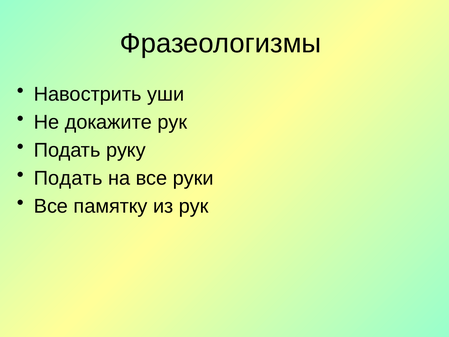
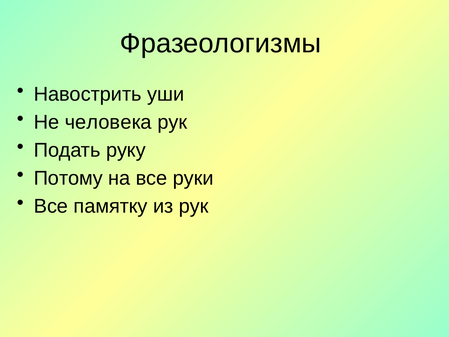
докажите: докажите -> человека
Подать at (68, 178): Подать -> Потому
